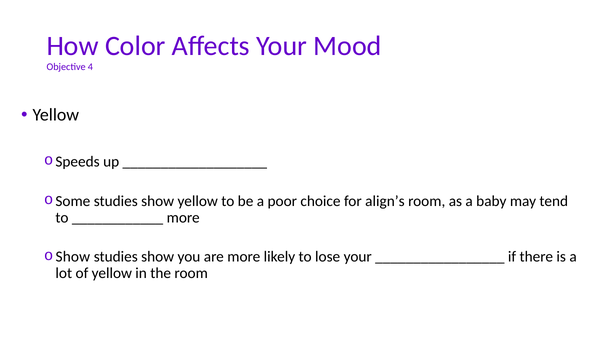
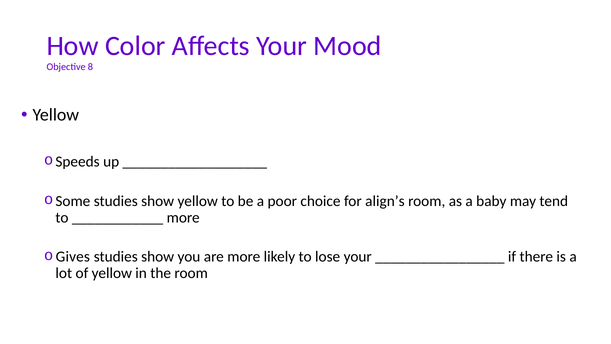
4: 4 -> 8
Show at (73, 257): Show -> Gives
